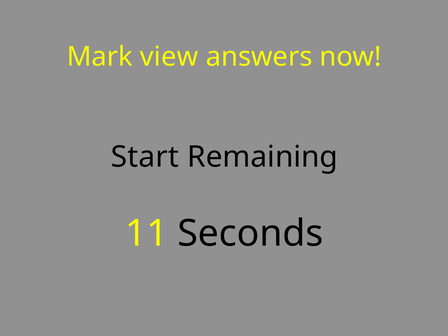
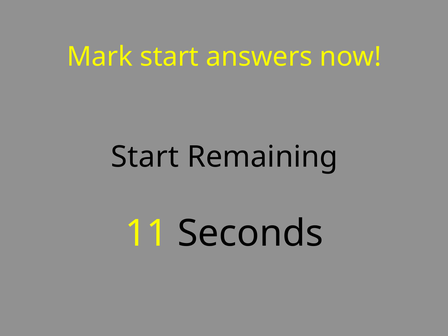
Mark view: view -> start
